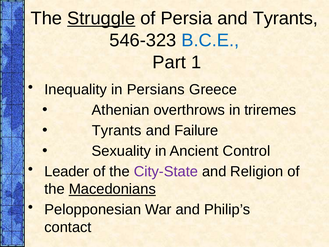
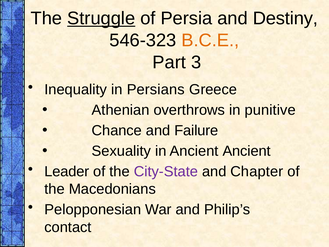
and Tyrants: Tyrants -> Destiny
B.C.E colour: blue -> orange
1: 1 -> 3
triremes: triremes -> punitive
Tyrants at (117, 130): Tyrants -> Chance
Ancient Control: Control -> Ancient
Religion: Religion -> Chapter
Macedonians underline: present -> none
